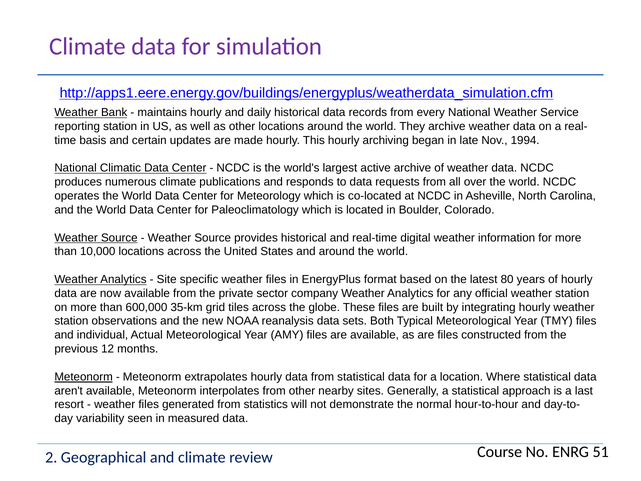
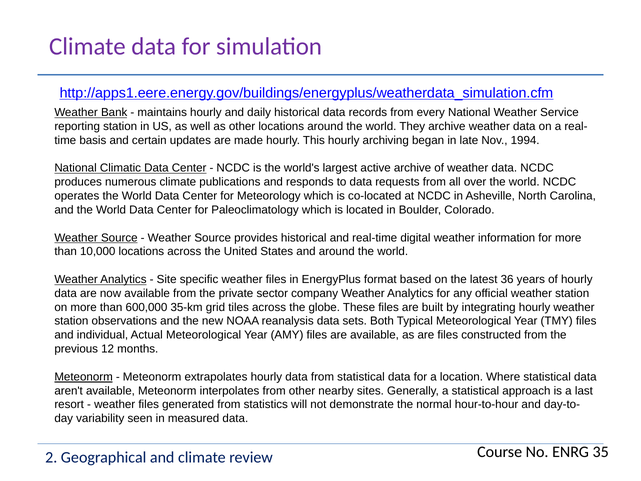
80: 80 -> 36
51: 51 -> 35
